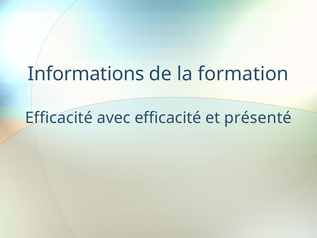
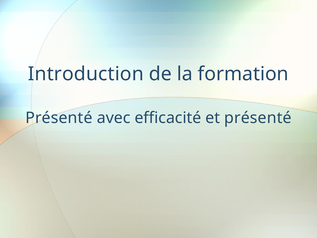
Informations: Informations -> Introduction
Efficacité at (59, 118): Efficacité -> Présenté
